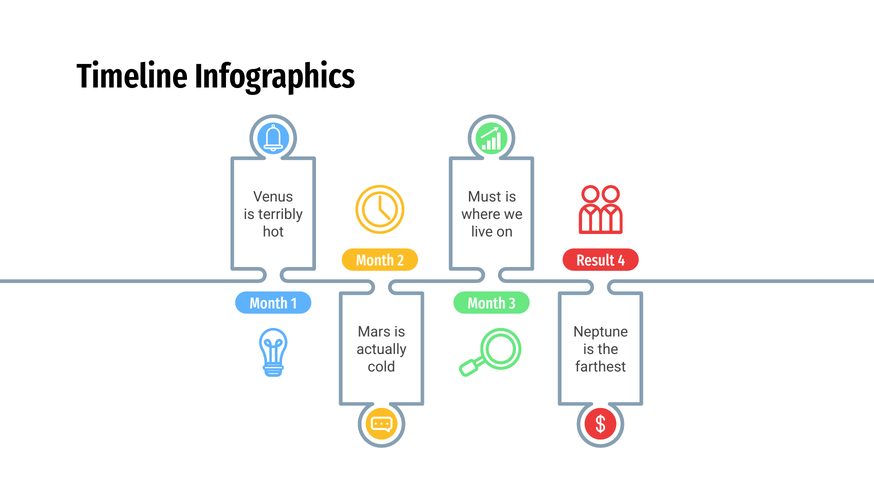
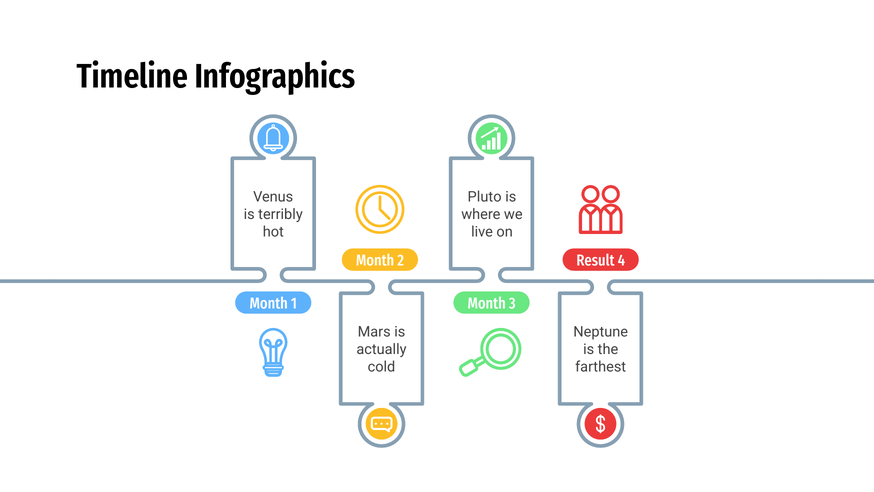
Must: Must -> Pluto
